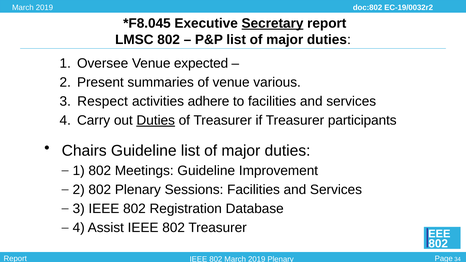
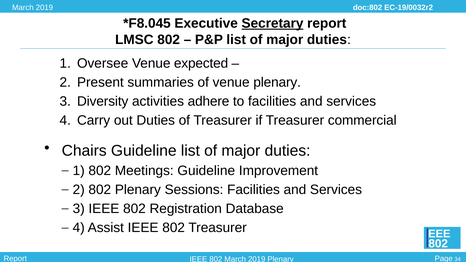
venue various: various -> plenary
Respect: Respect -> Diversity
Duties at (156, 120) underline: present -> none
participants: participants -> commercial
